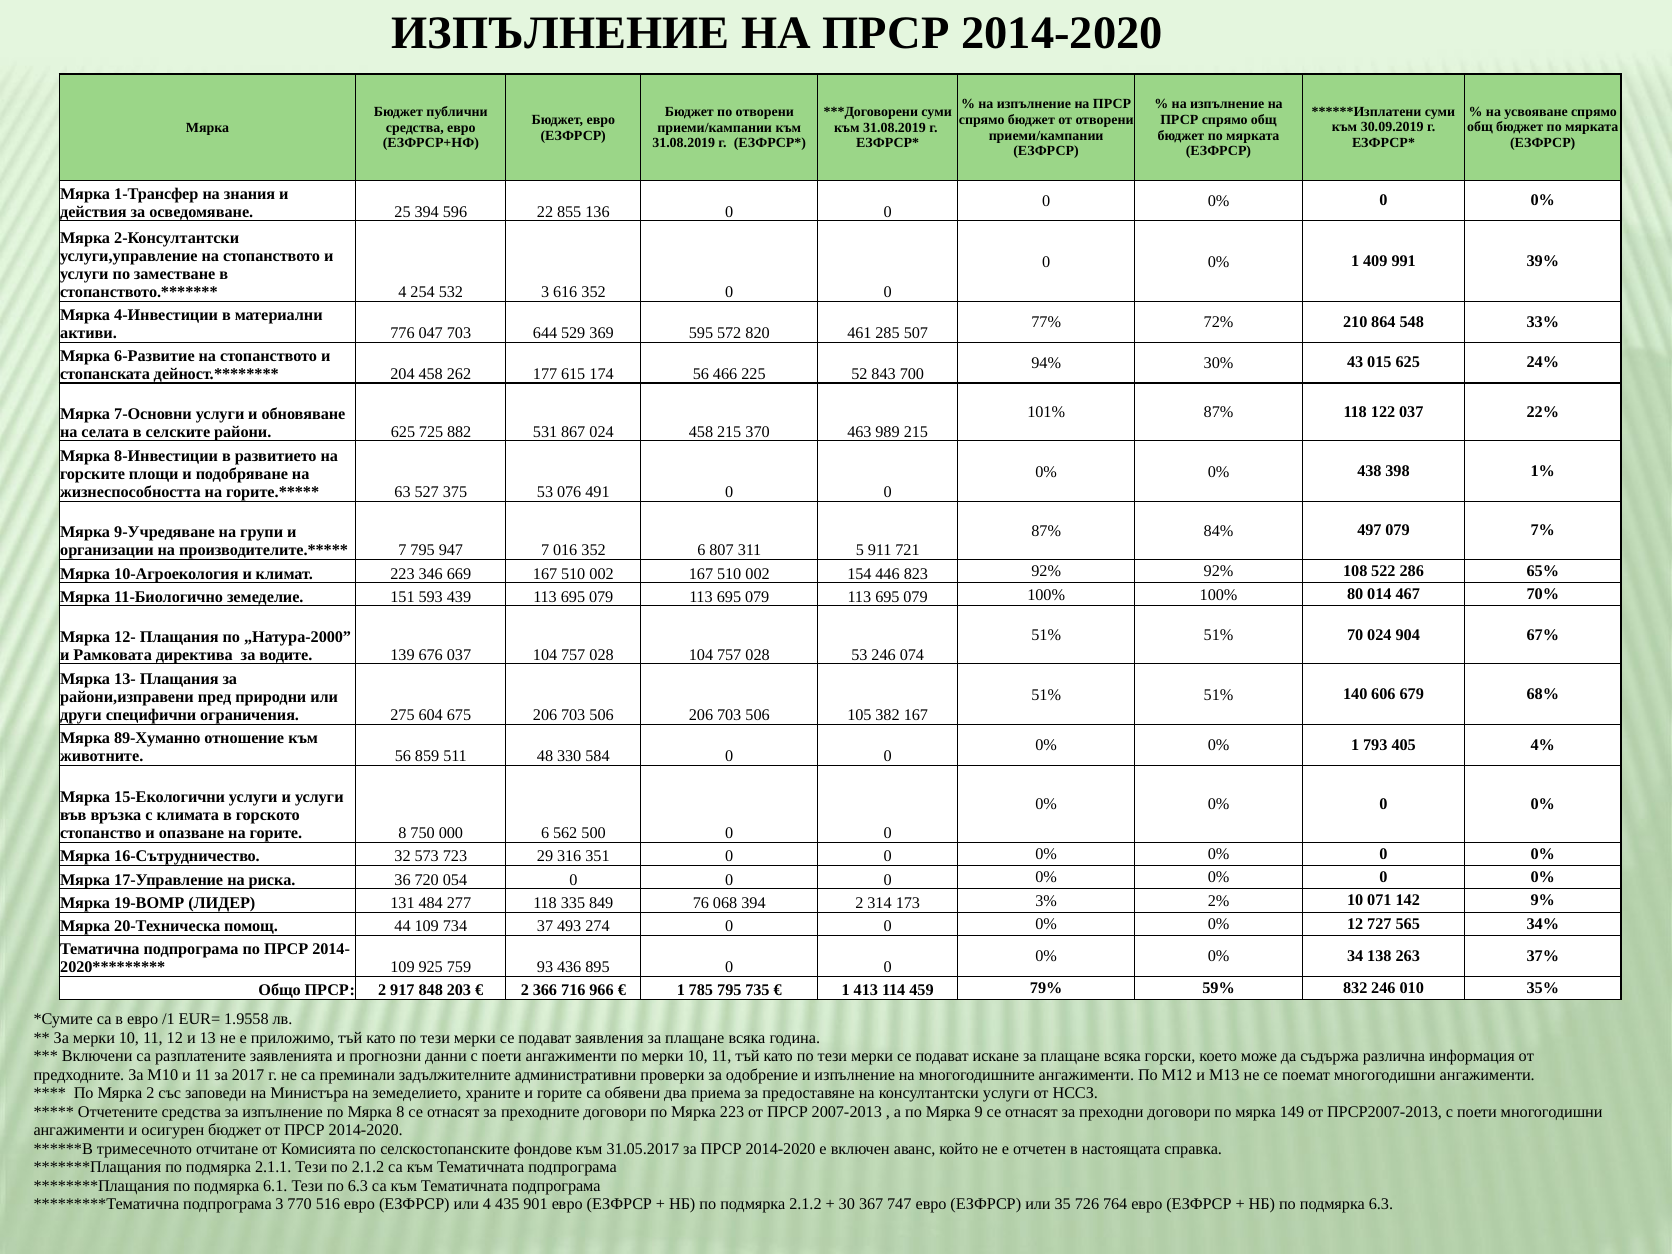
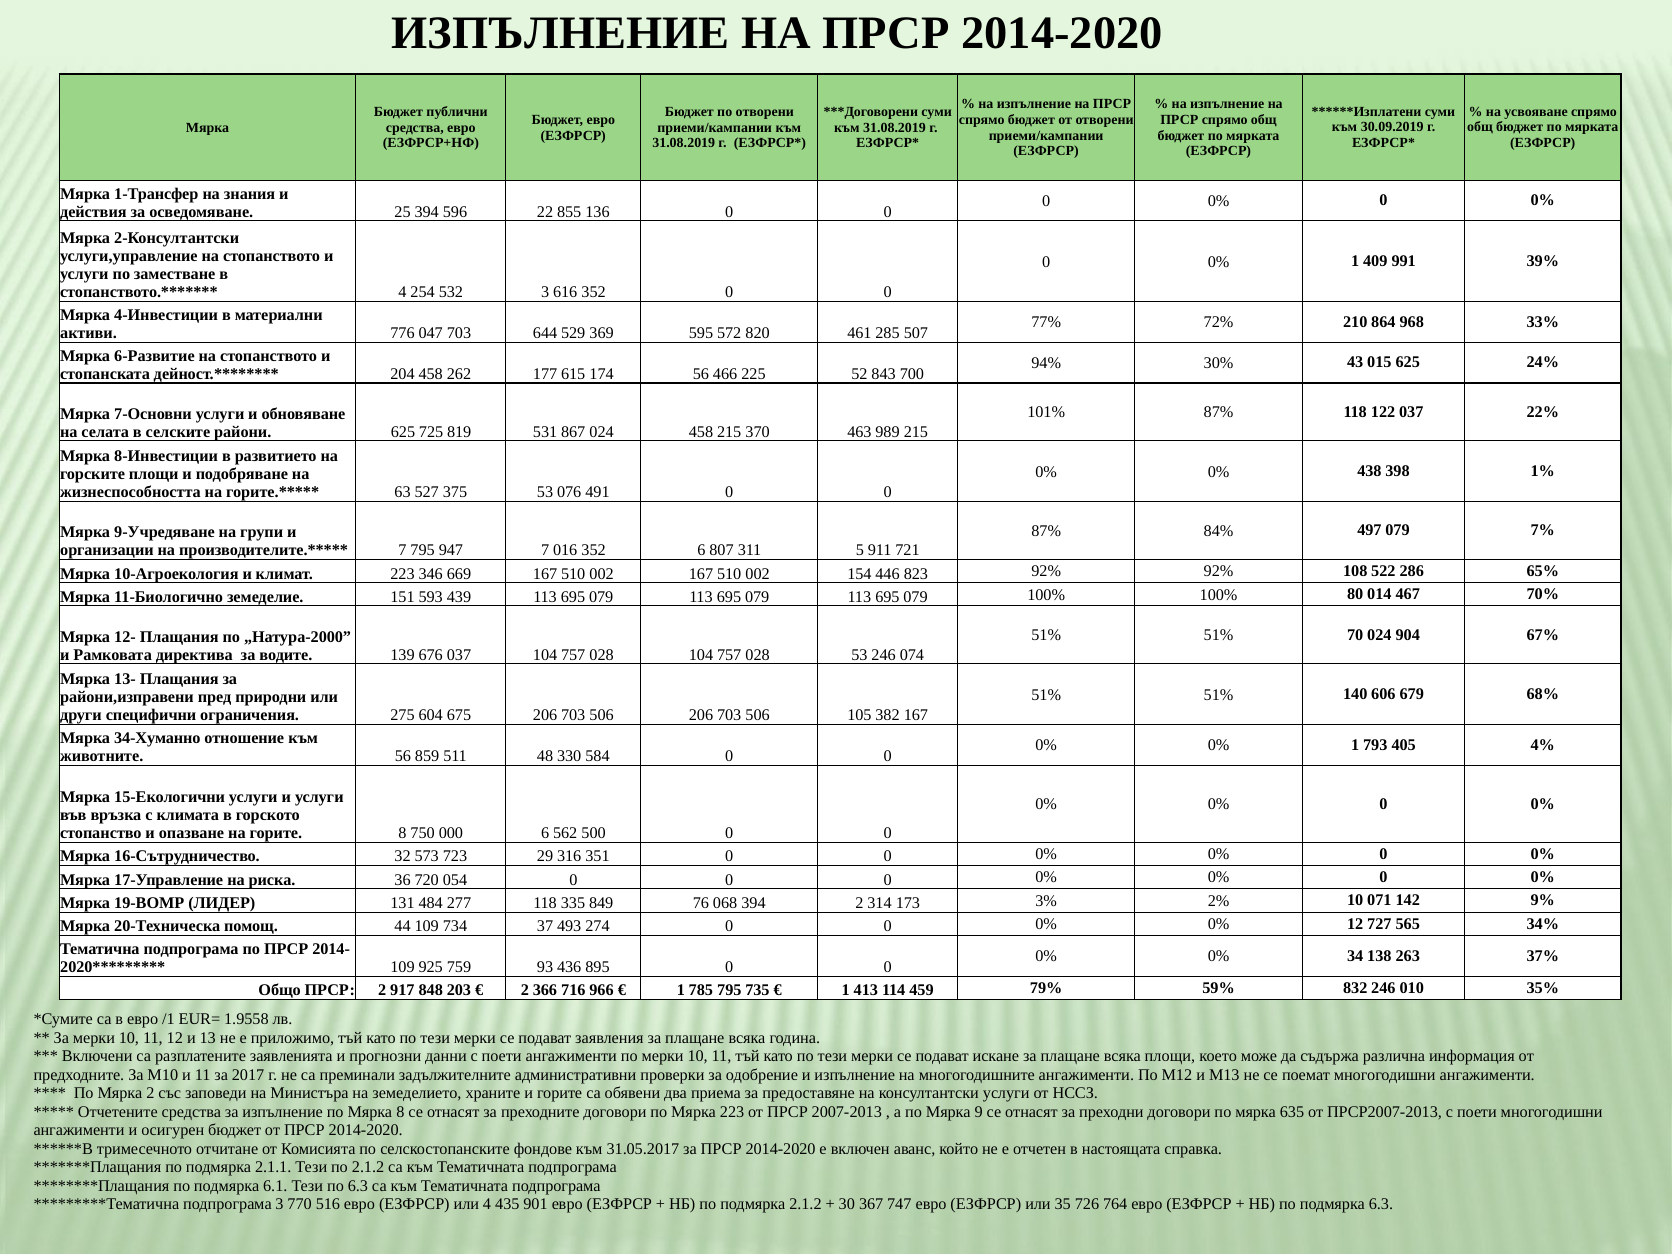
548: 548 -> 968
882: 882 -> 819
89-Хуманно: 89-Хуманно -> 34-Хуманно
всяка горски: горски -> площи
149: 149 -> 635
